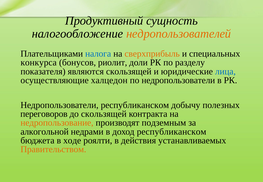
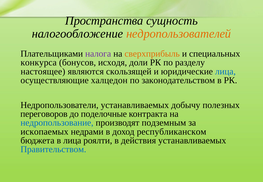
Продуктивный: Продуктивный -> Пространства
налога colour: blue -> purple
риолит: риолит -> исходя
показателя: показателя -> настоящее
по недропользователи: недропользователи -> законодательством
Недропользователи республиканском: республиканском -> устанавливаемых
до скользящей: скользящей -> поделочные
недропользование colour: orange -> blue
алкогольной: алкогольной -> ископаемых
в ходе: ходе -> лица
Правительством colour: orange -> blue
